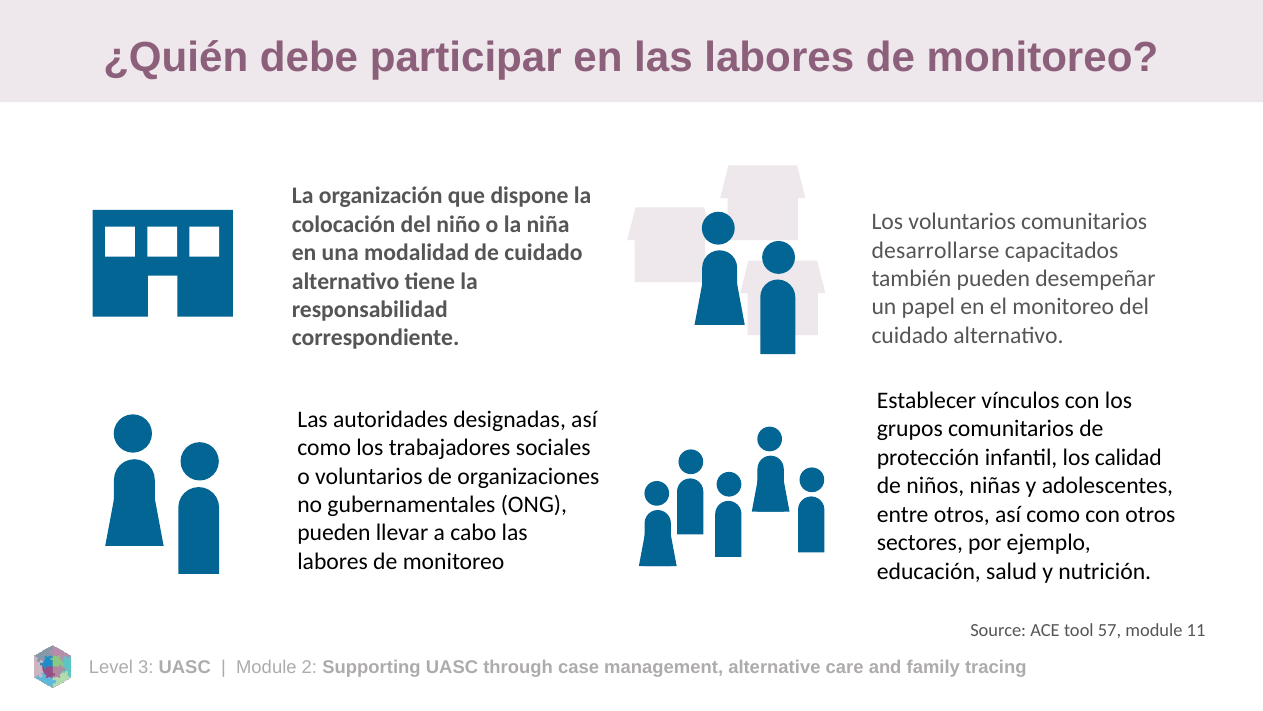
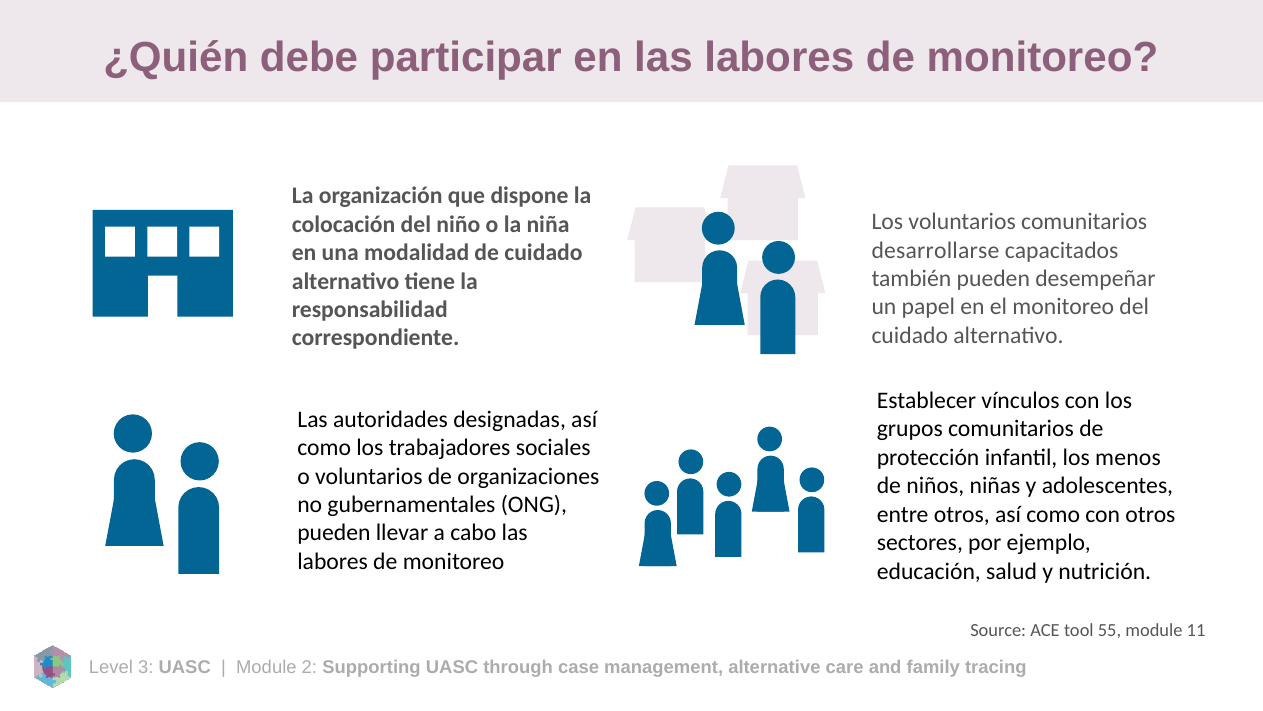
calidad: calidad -> menos
57: 57 -> 55
